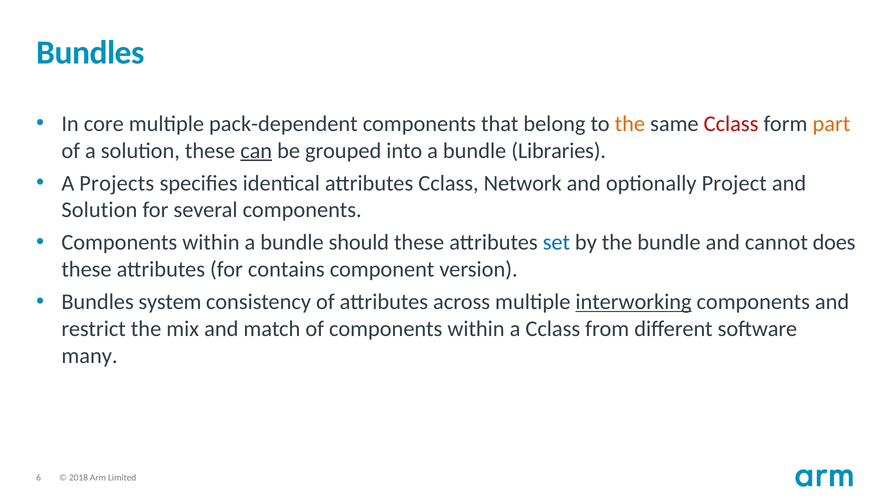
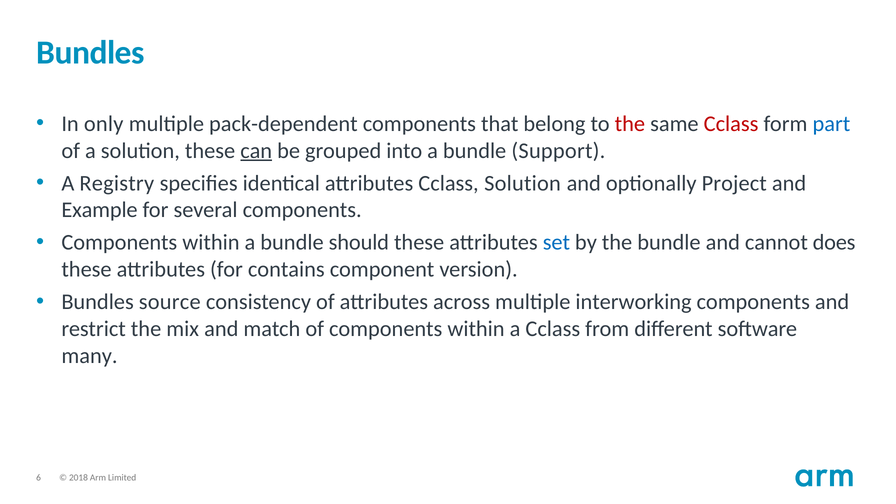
core: core -> only
the at (630, 124) colour: orange -> red
part colour: orange -> blue
Libraries: Libraries -> Support
Projects: Projects -> Registry
Cclass Network: Network -> Solution
Solution at (99, 210): Solution -> Example
system: system -> source
interworking underline: present -> none
